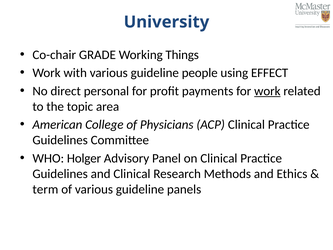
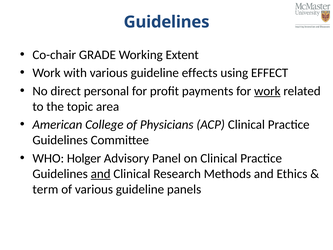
University at (166, 22): University -> Guidelines
Things: Things -> Extent
people: people -> effects
and at (101, 174) underline: none -> present
